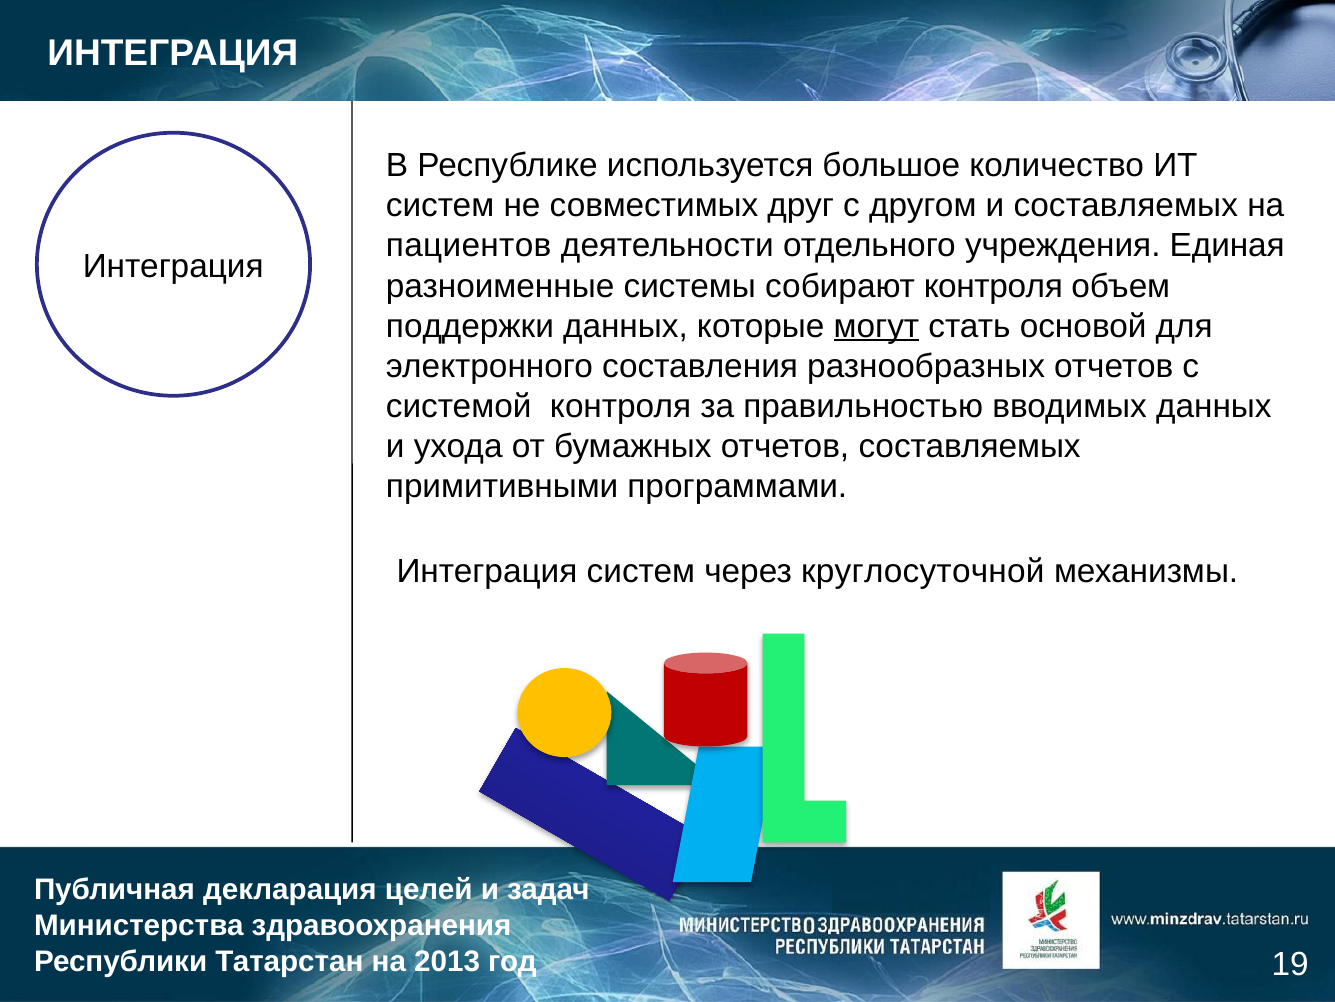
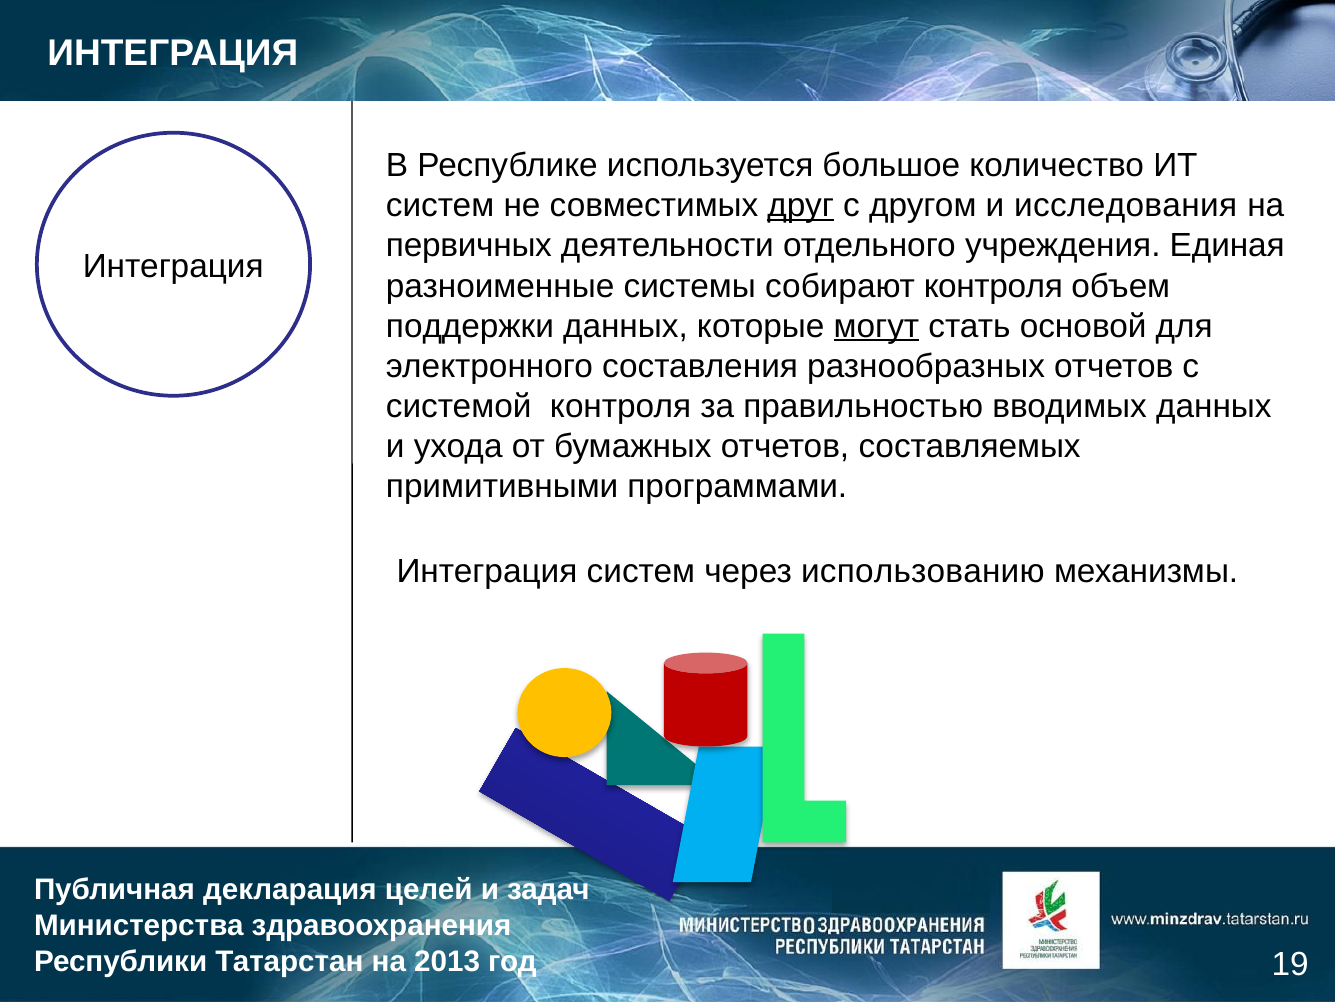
друг underline: none -> present
и составляемых: составляемых -> исследования
пациентов: пациентов -> первичных
круглосуточной: круглосуточной -> использованию
